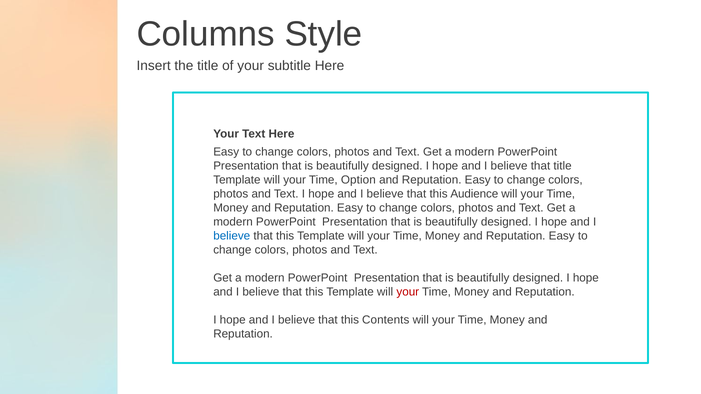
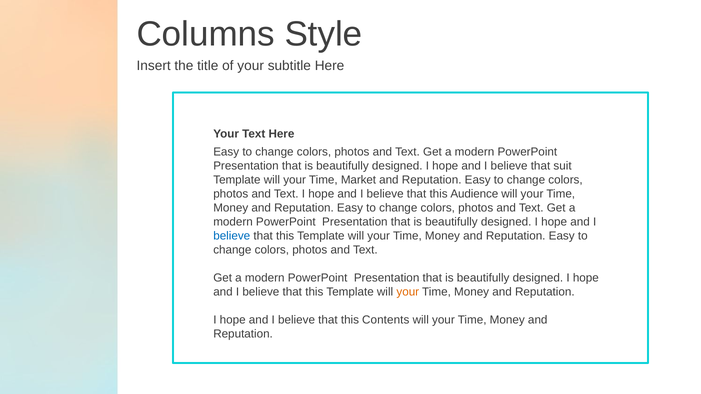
that title: title -> suit
Option: Option -> Market
your at (408, 292) colour: red -> orange
